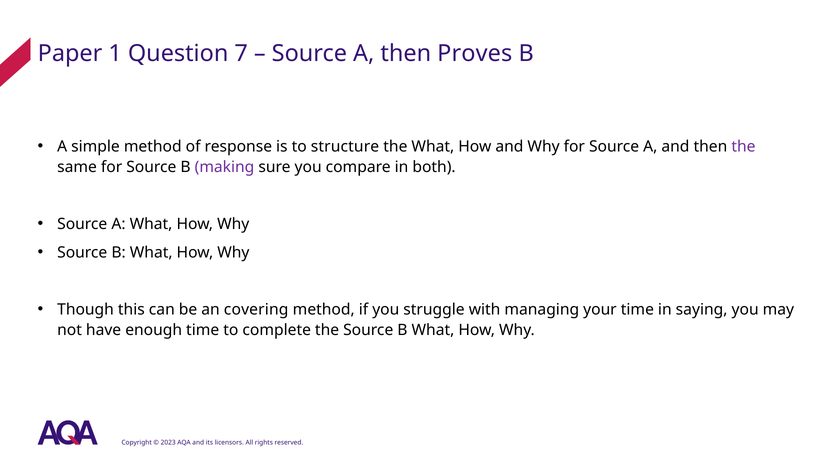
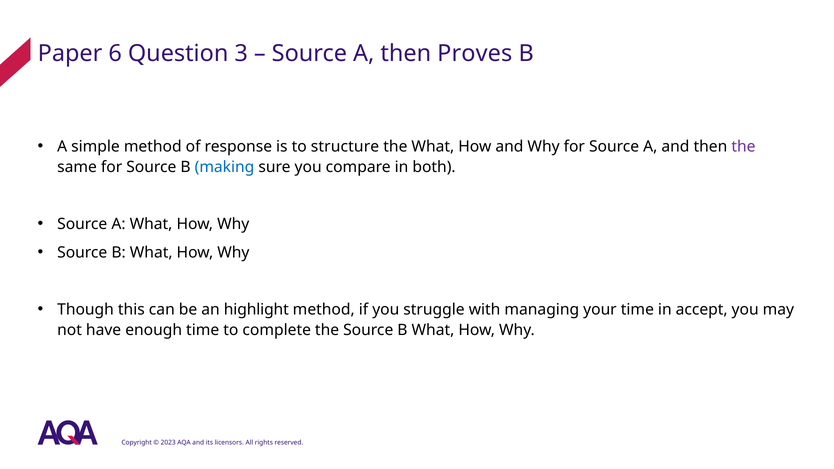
1: 1 -> 6
7: 7 -> 3
making colour: purple -> blue
covering: covering -> highlight
saying: saying -> accept
